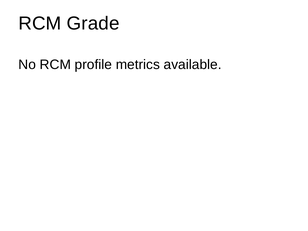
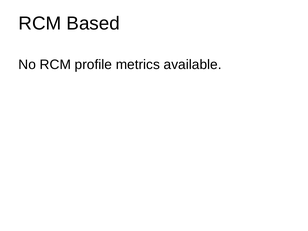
Grade: Grade -> Based
